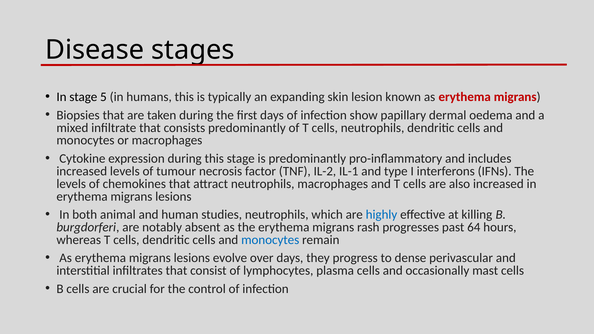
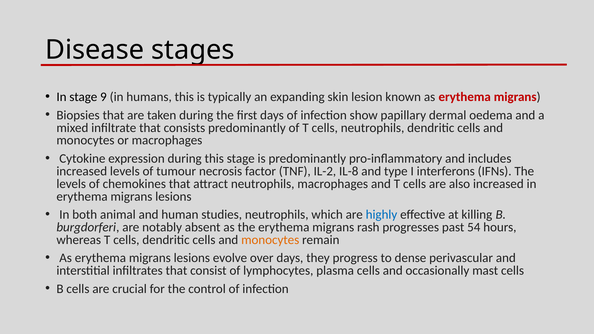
5: 5 -> 9
IL-1: IL-1 -> IL-8
64: 64 -> 54
monocytes at (270, 240) colour: blue -> orange
